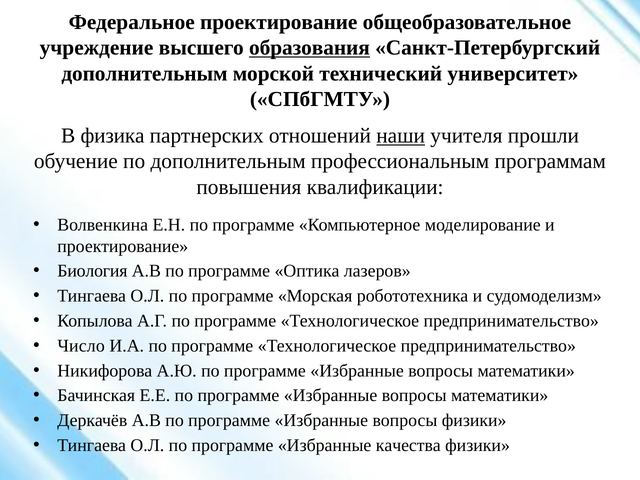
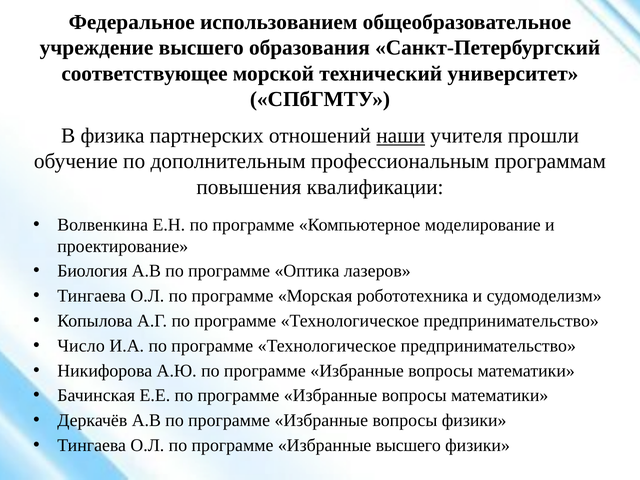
Федеральное проектирование: проектирование -> использованием
образования underline: present -> none
дополнительным at (145, 74): дополнительным -> соответствующее
Избранные качества: качества -> высшего
